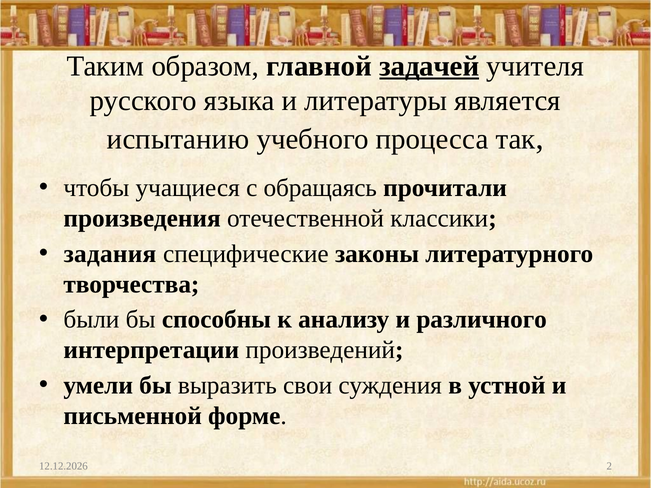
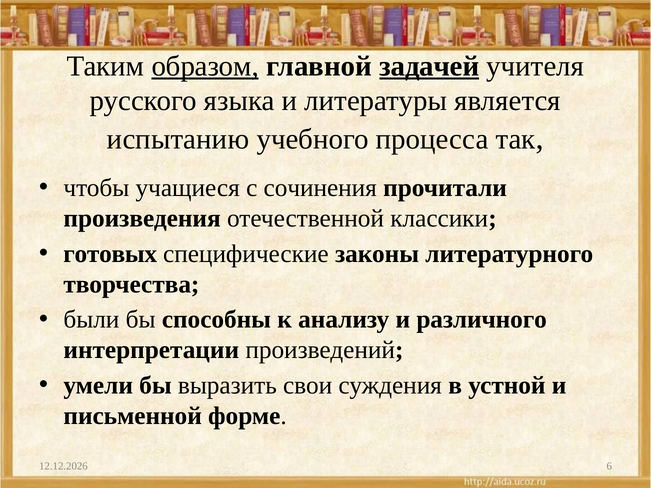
образом underline: none -> present
обращаясь: обращаясь -> сочинения
задания: задания -> готовых
2: 2 -> 6
